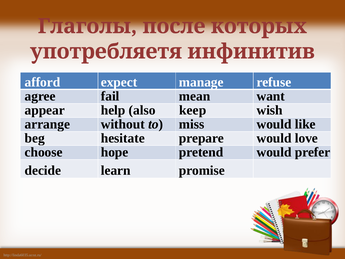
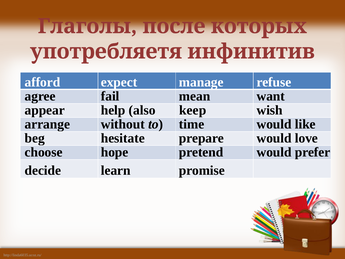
miss: miss -> time
